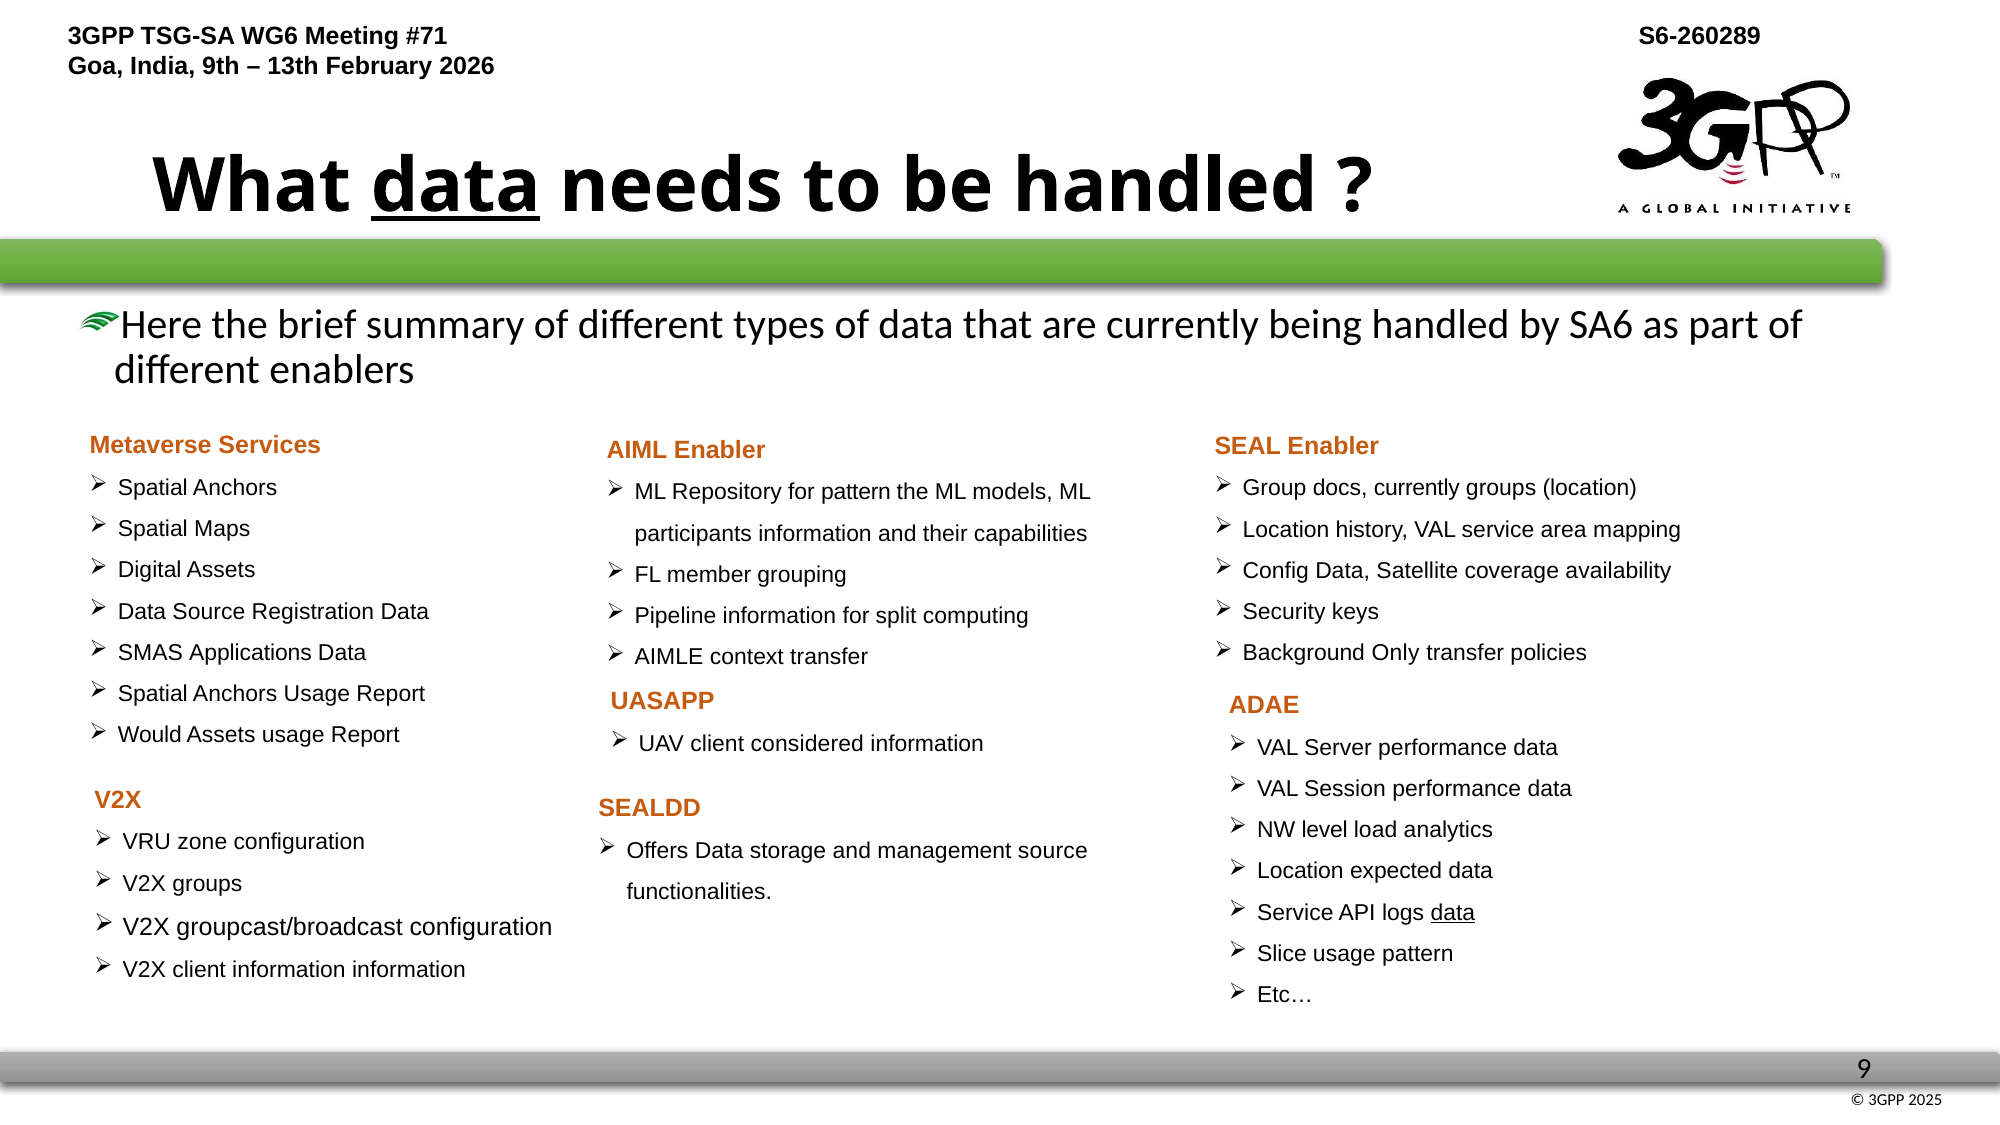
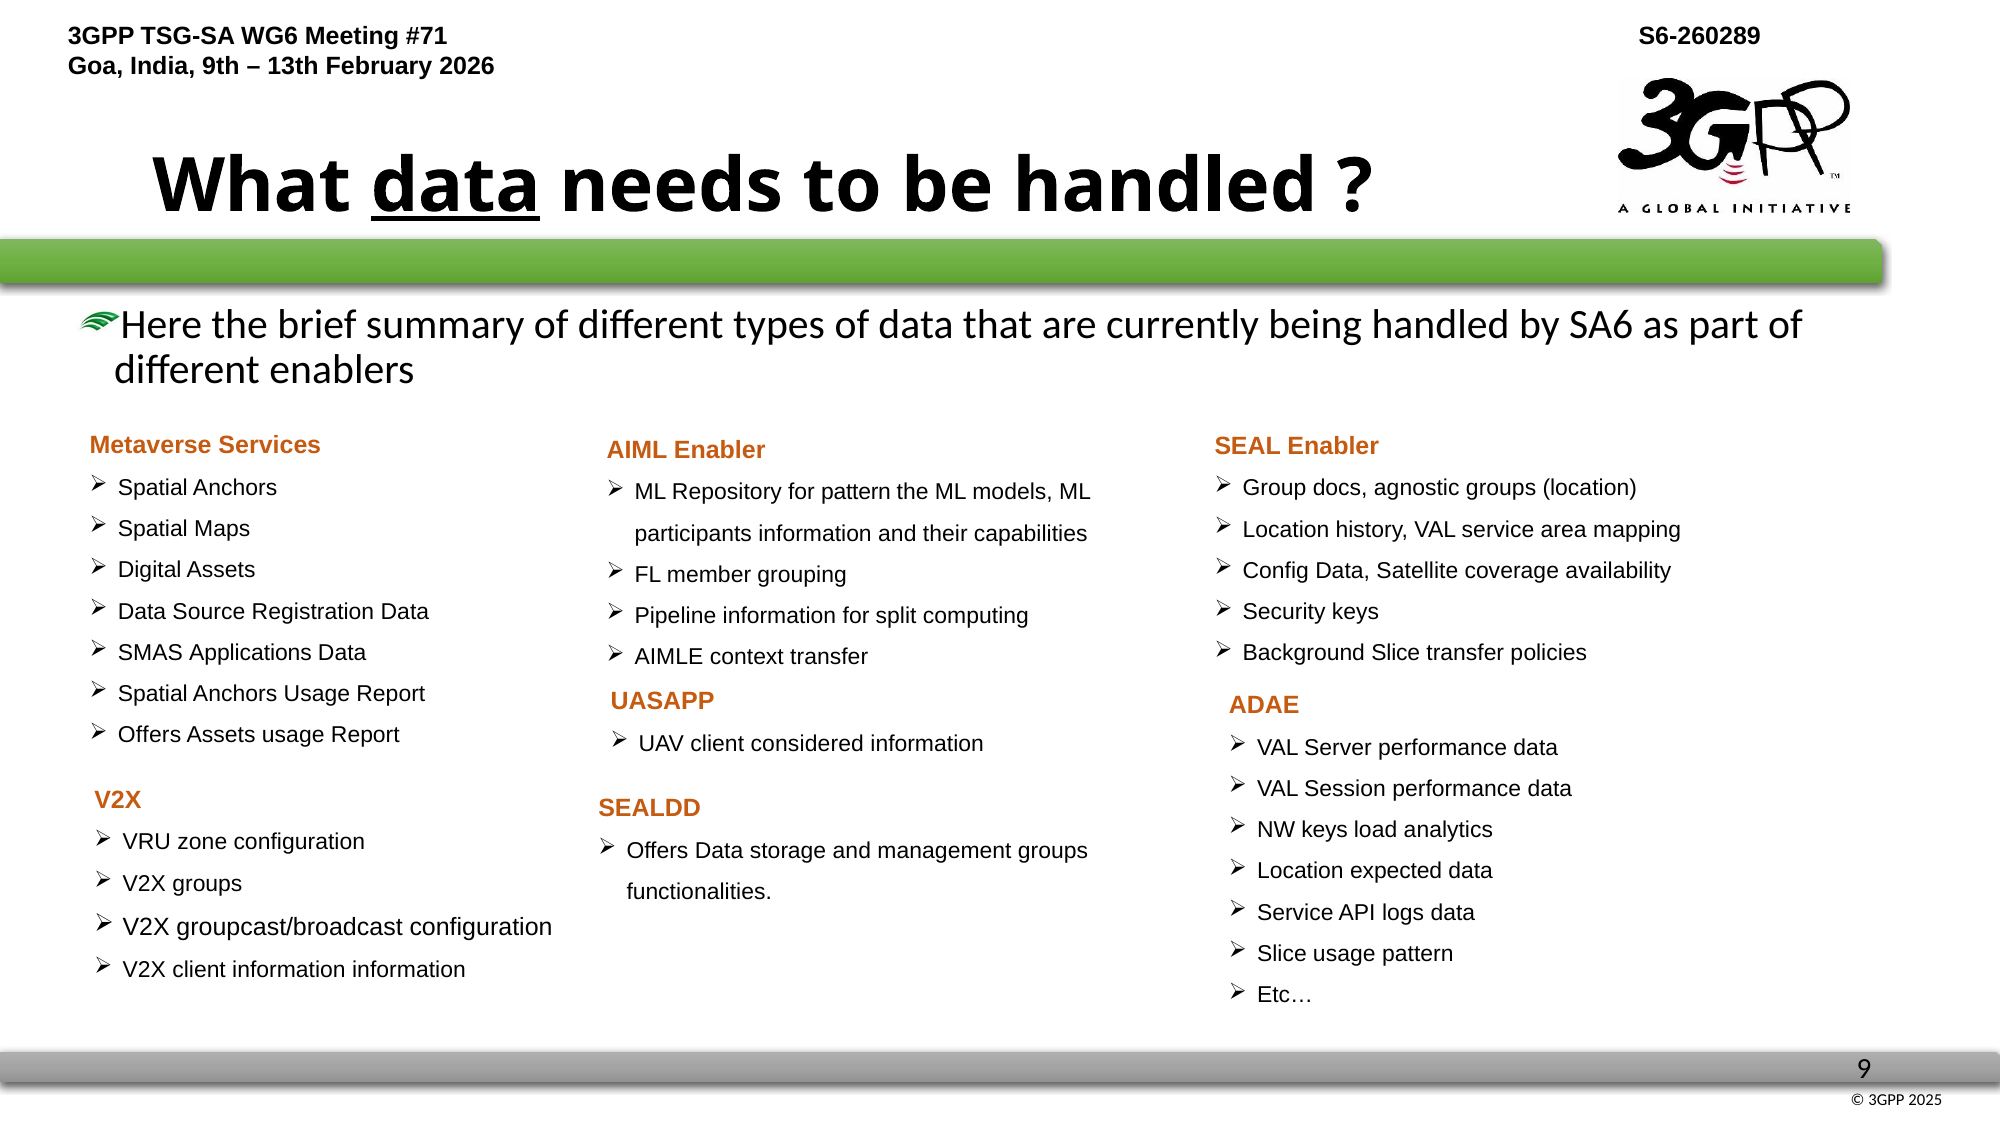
docs currently: currently -> agnostic
Background Only: Only -> Slice
Would at (150, 735): Would -> Offers
NW level: level -> keys
management source: source -> groups
data at (1453, 913) underline: present -> none
